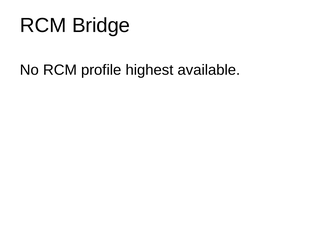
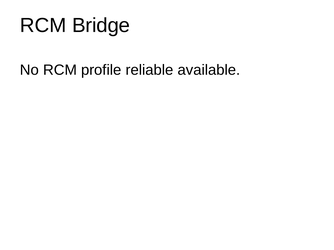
highest: highest -> reliable
